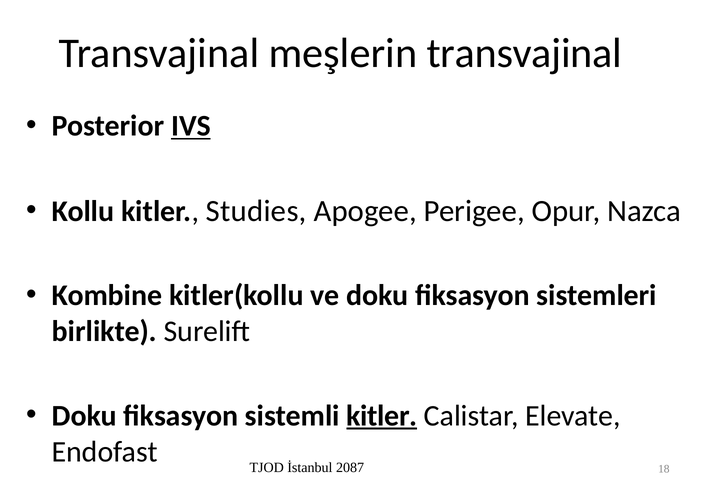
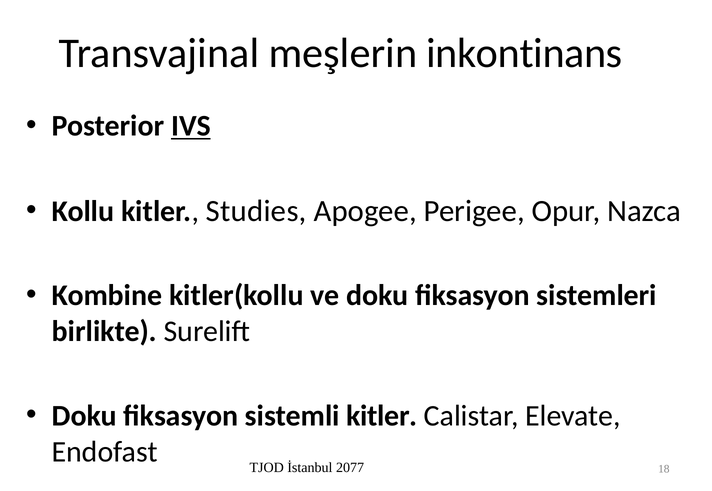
meşlerin transvajinal: transvajinal -> inkontinans
kitler at (382, 416) underline: present -> none
2087: 2087 -> 2077
